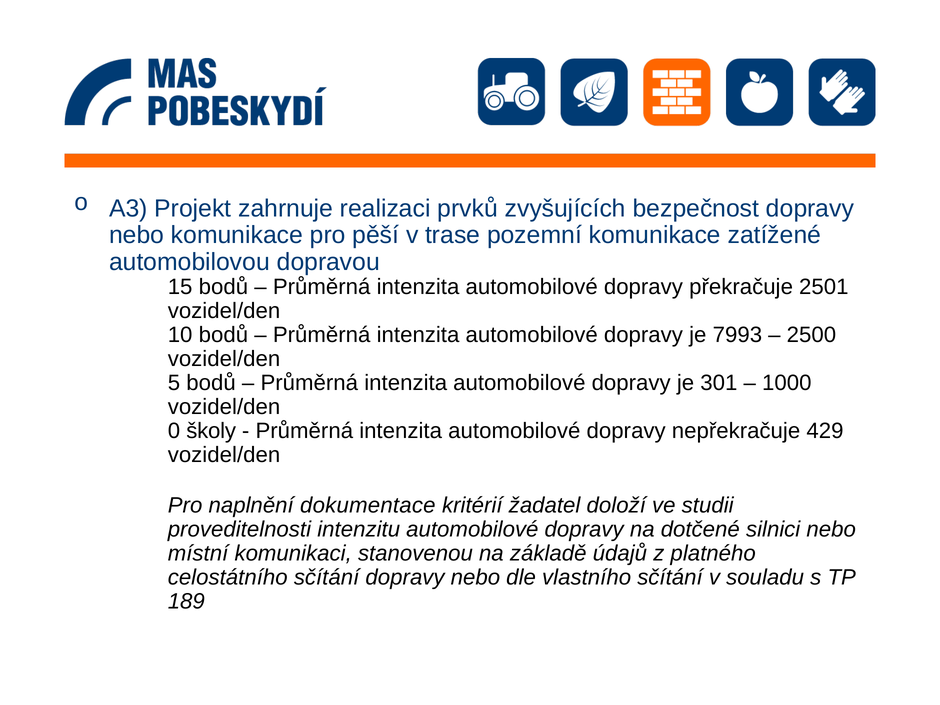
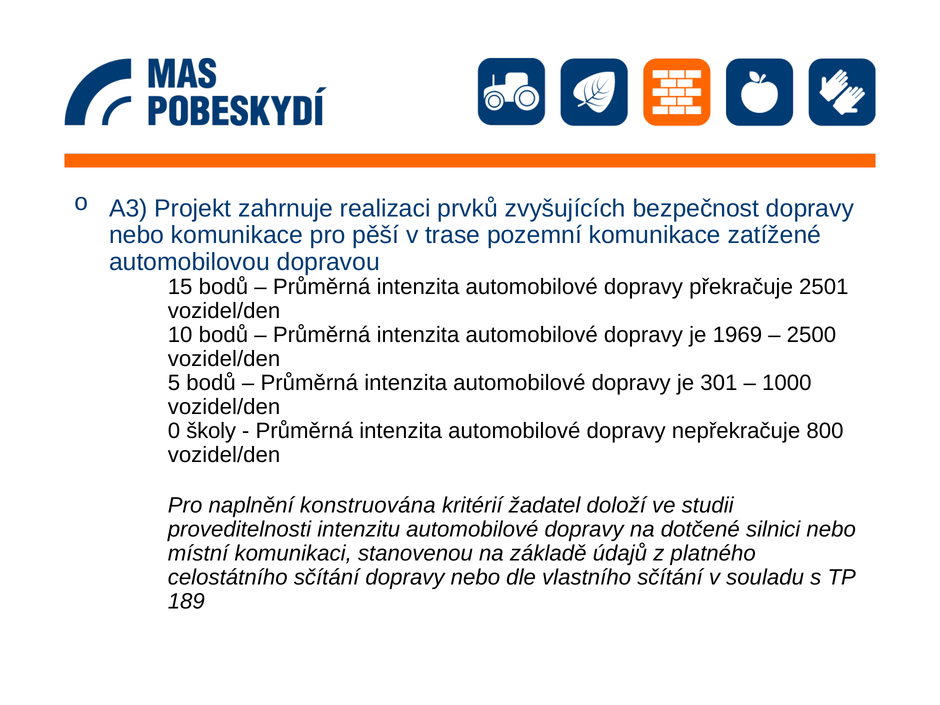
7993: 7993 -> 1969
429: 429 -> 800
dokumentace: dokumentace -> konstruována
